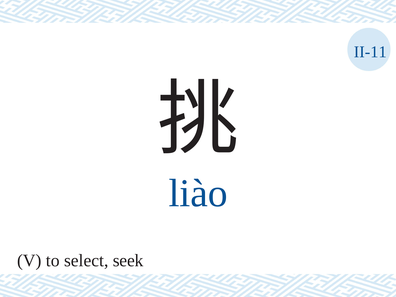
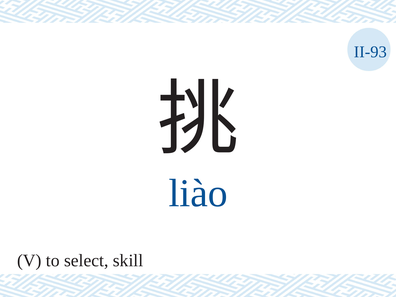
II-11: II-11 -> II-93
seek: seek -> skill
